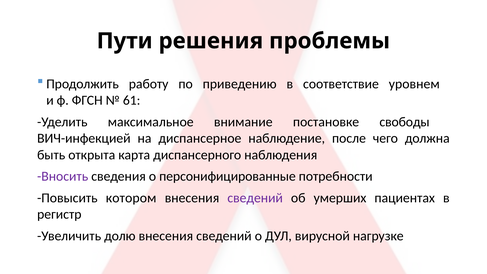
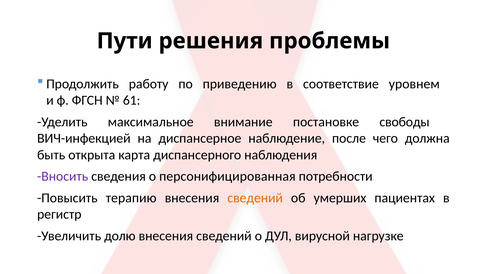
персонифицированные: персонифицированные -> персонифицированная
котором: котором -> терапию
сведений at (255, 198) colour: purple -> orange
